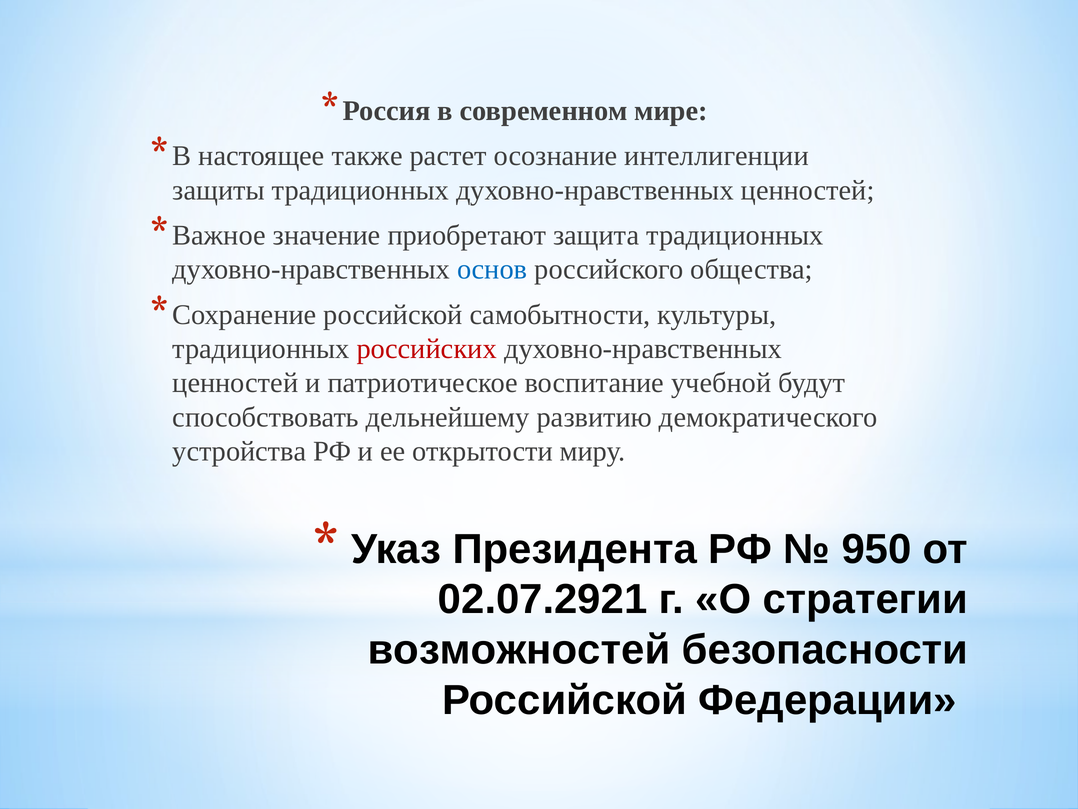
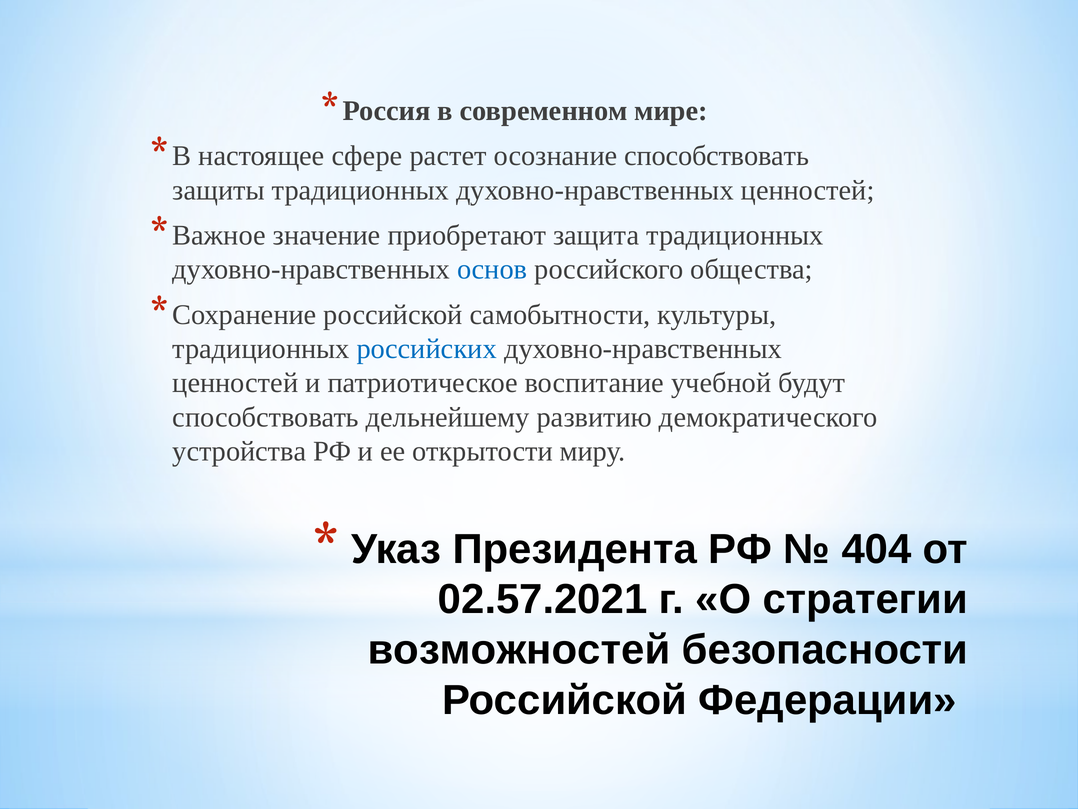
также: также -> сфере
осознание интеллигенции: интеллигенции -> способствовать
российских colour: red -> blue
950: 950 -> 404
02.07.2921: 02.07.2921 -> 02.57.2021
